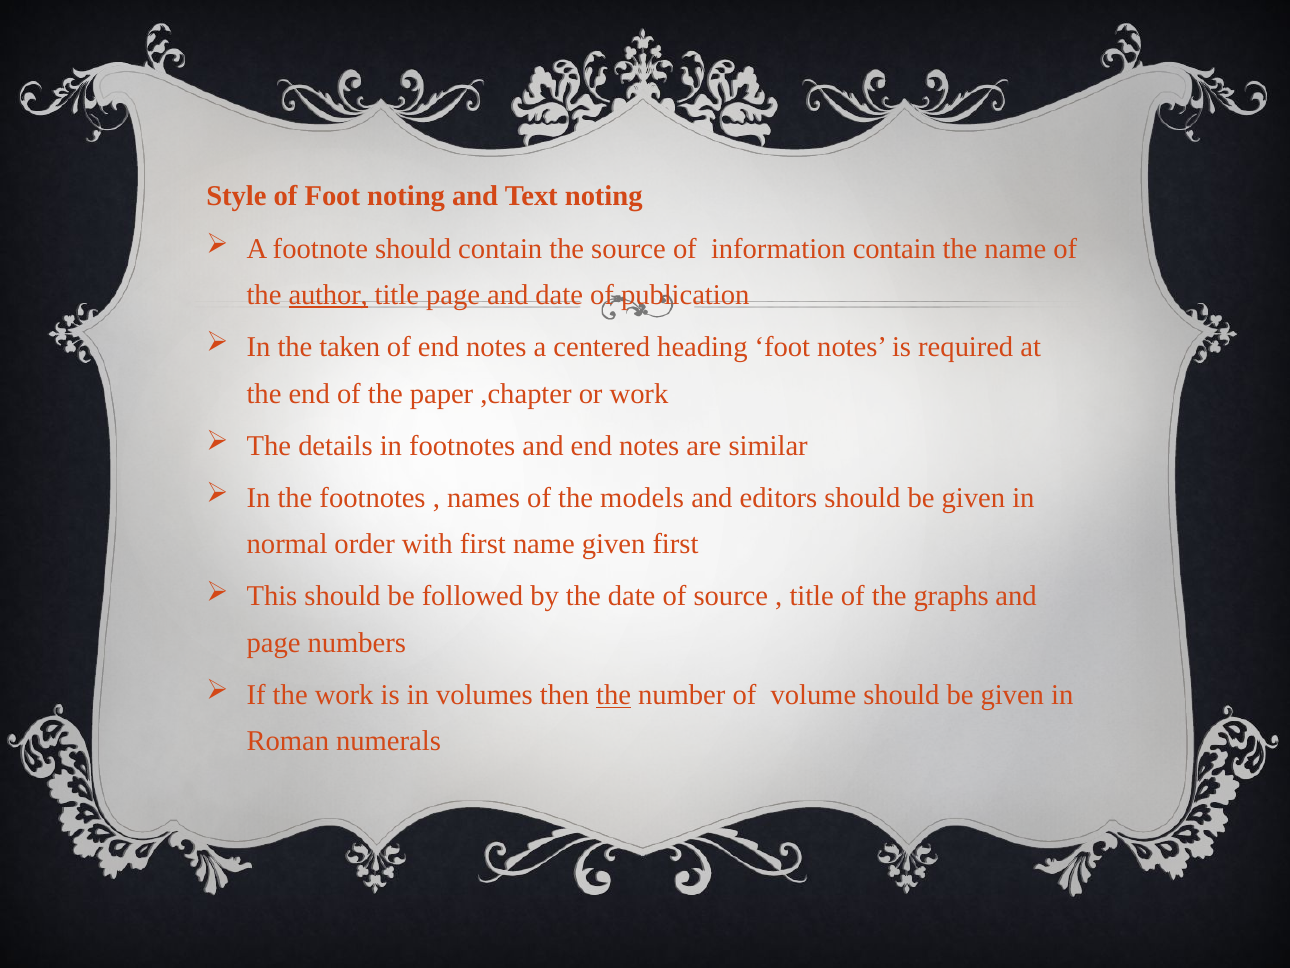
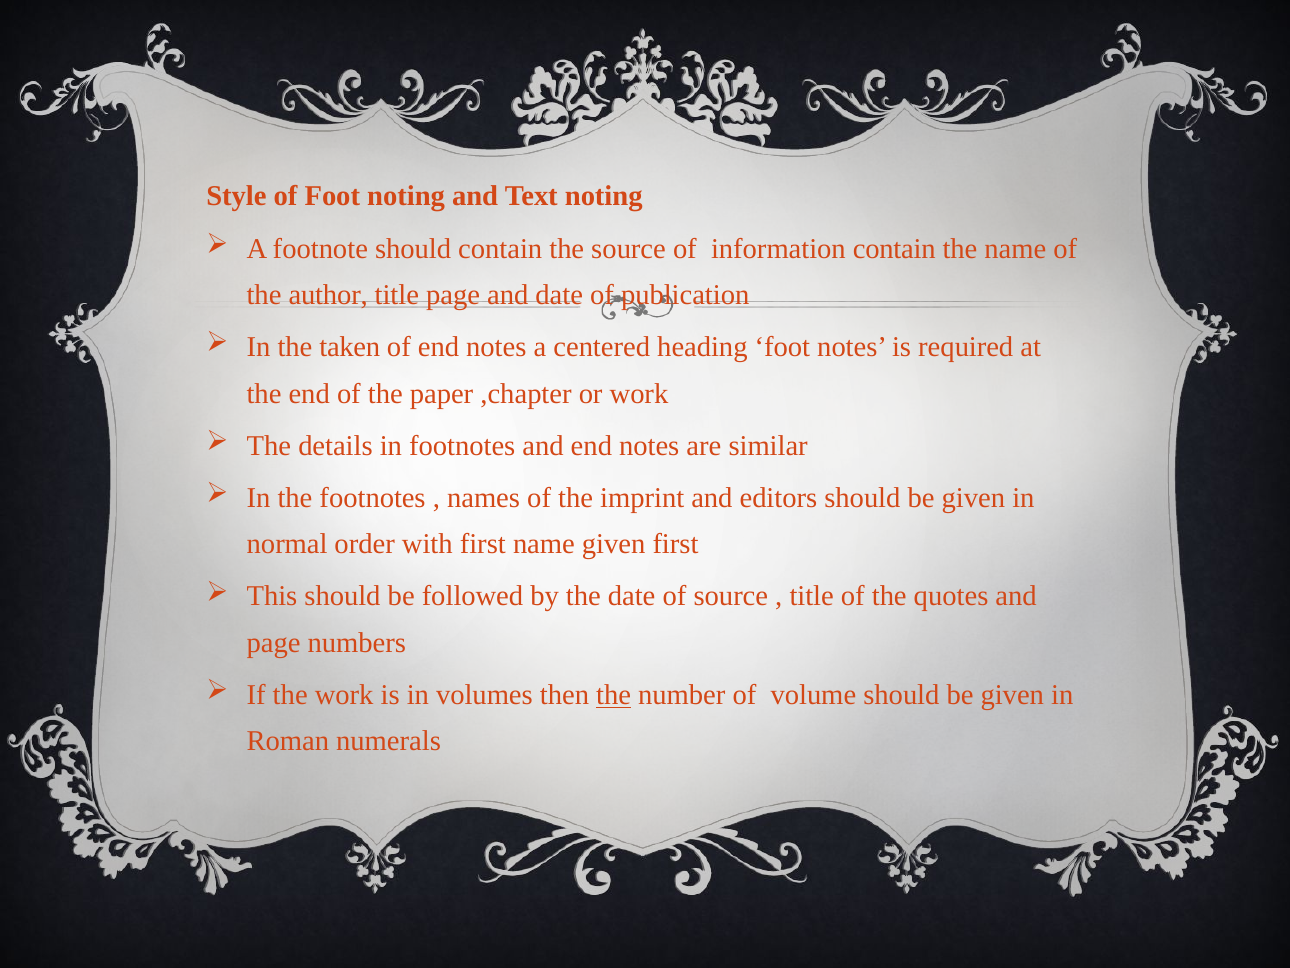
author underline: present -> none
models: models -> imprint
graphs: graphs -> quotes
